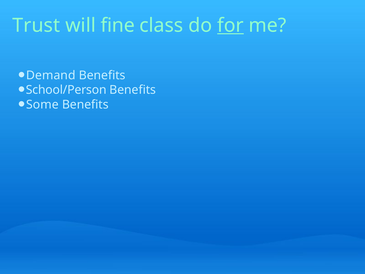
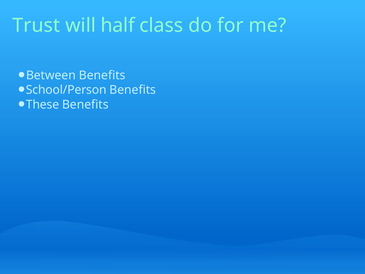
fine: fine -> half
for underline: present -> none
Demand: Demand -> Between
Some: Some -> These
